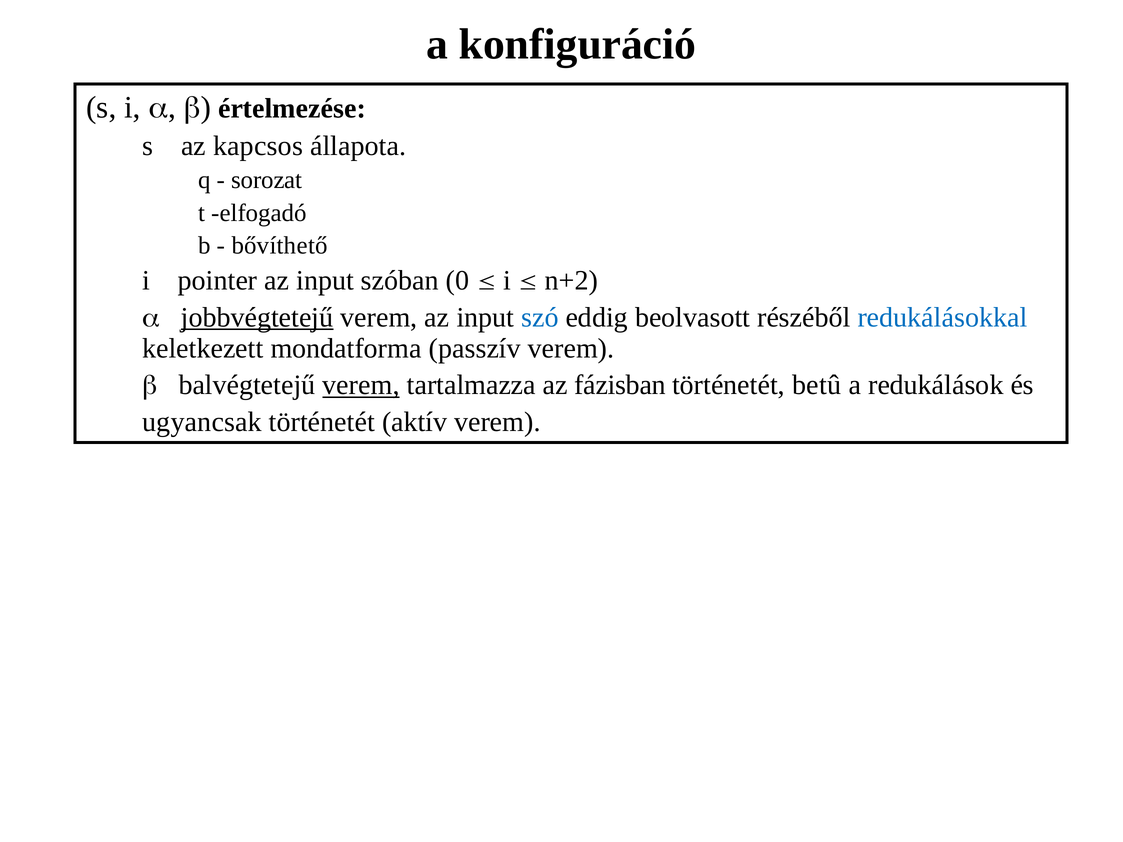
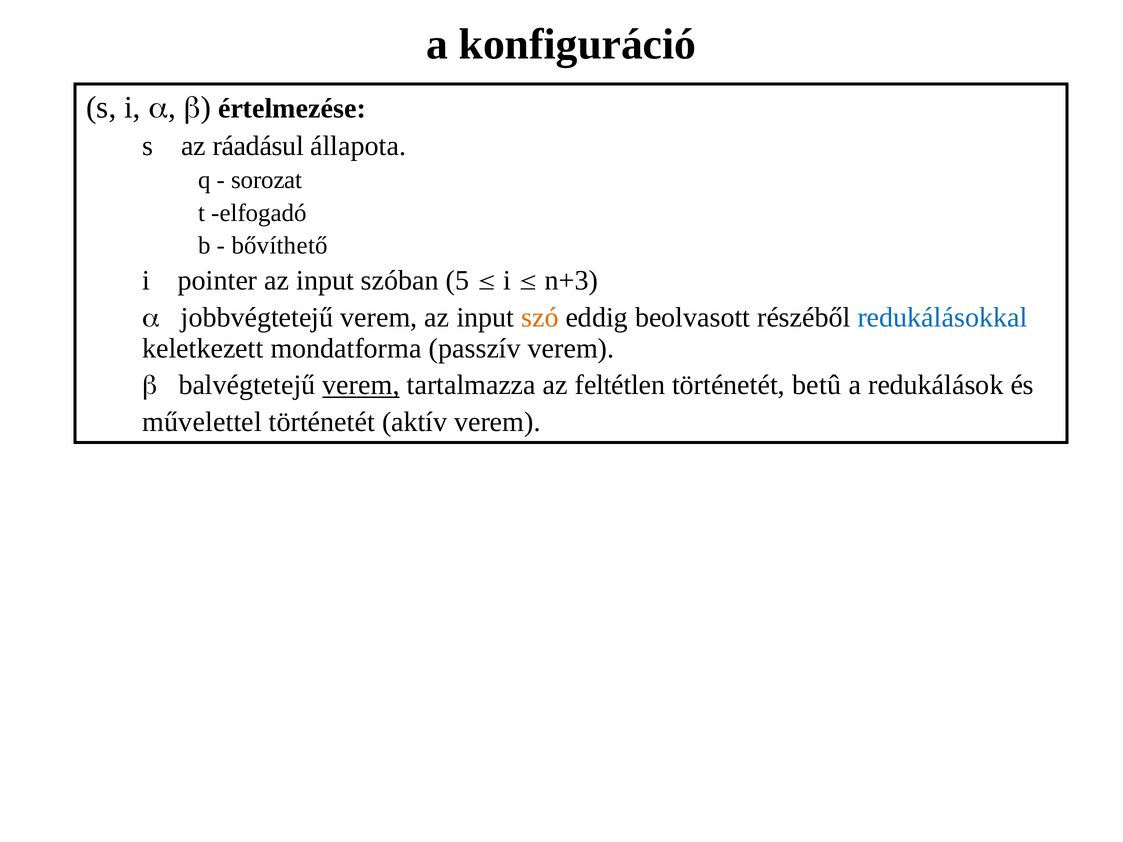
kapcsos: kapcsos -> ráadásul
0: 0 -> 5
n+2: n+2 -> n+3
jobbvégtetejű underline: present -> none
szó colour: blue -> orange
fázisban: fázisban -> feltétlen
ugyancsak: ugyancsak -> művelettel
